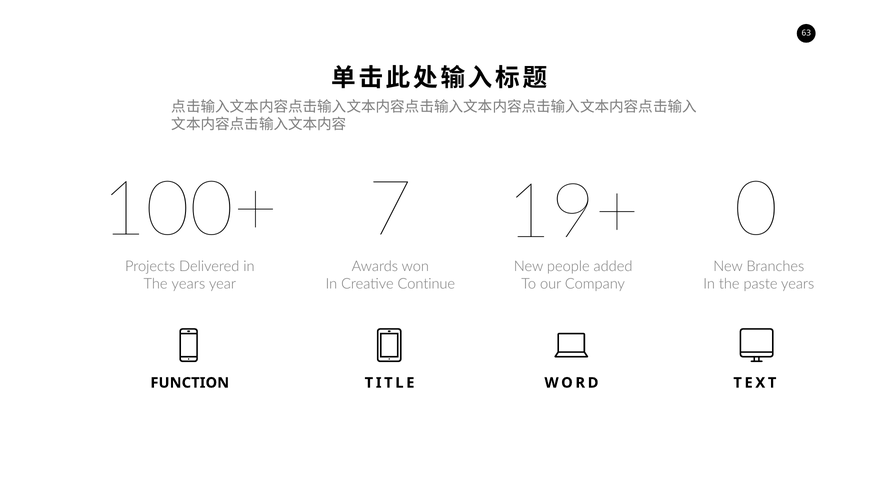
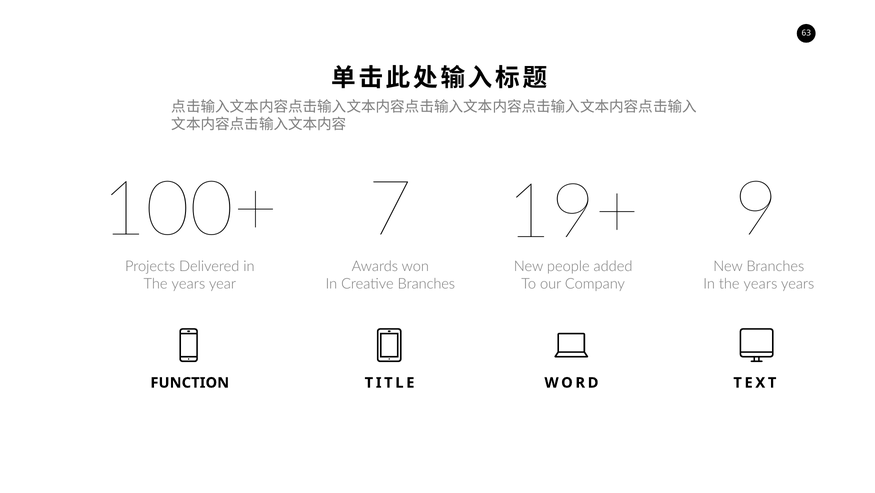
0: 0 -> 9
Creative Continue: Continue -> Branches
paste at (761, 283): paste -> years
